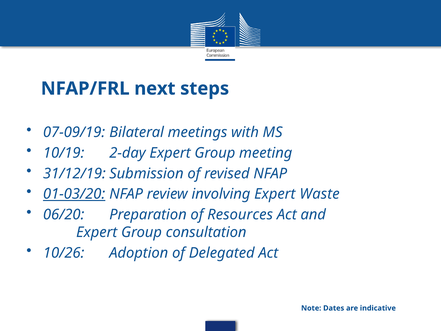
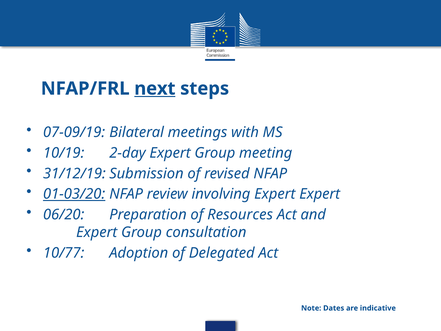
next underline: none -> present
Expert Waste: Waste -> Expert
10/26: 10/26 -> 10/77
